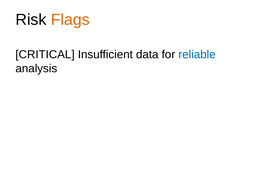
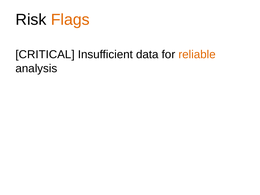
reliable colour: blue -> orange
